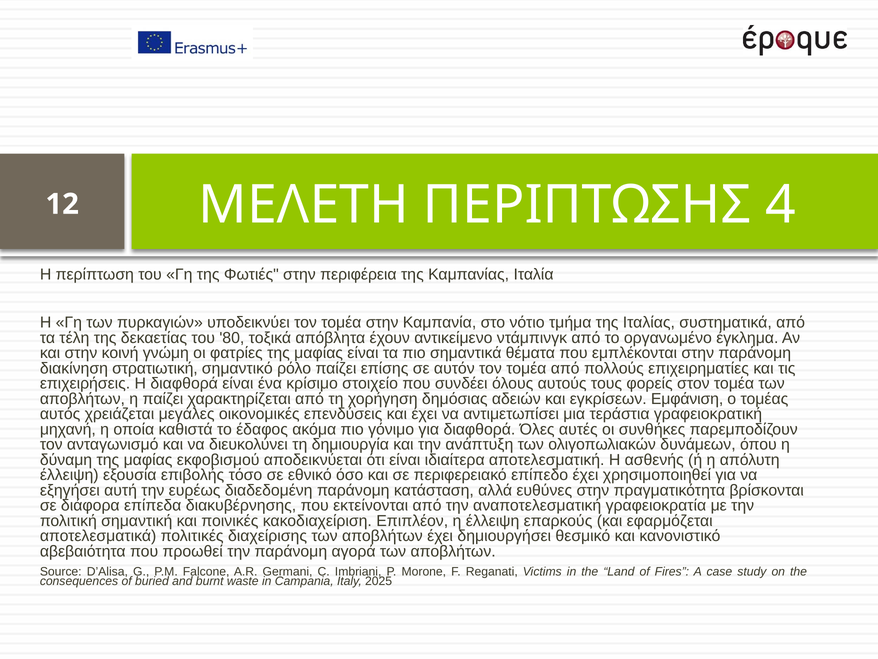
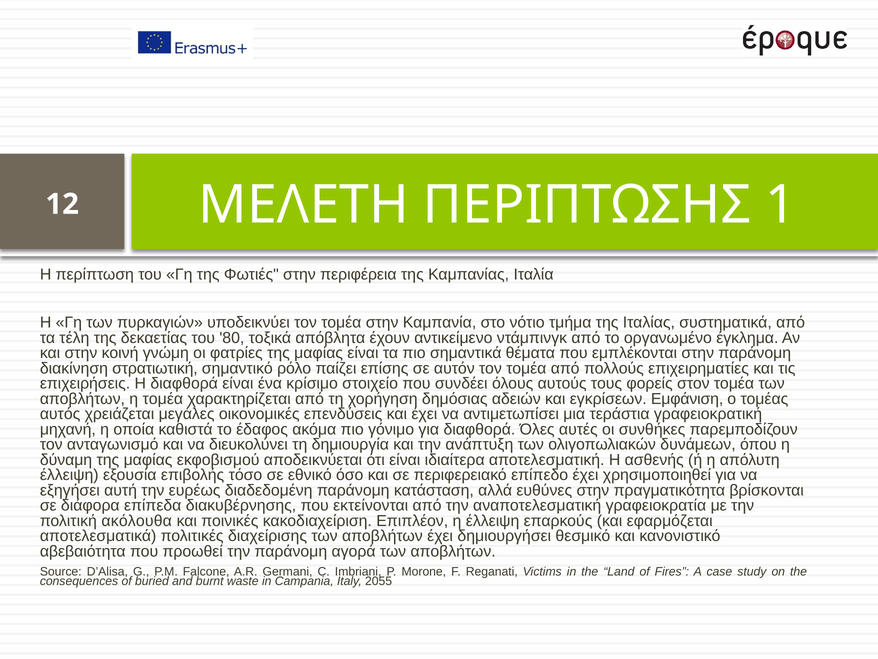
4: 4 -> 1
η παίζει: παίζει -> τομέα
σημαντική: σημαντική -> ακόλουθα
2025: 2025 -> 2055
